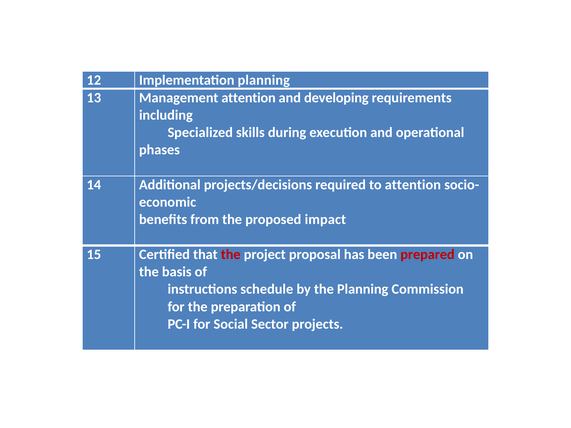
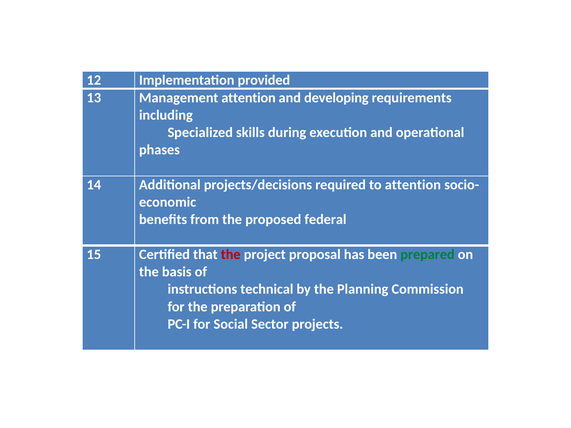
Implementation planning: planning -> provided
impact: impact -> federal
prepared colour: red -> green
schedule: schedule -> technical
